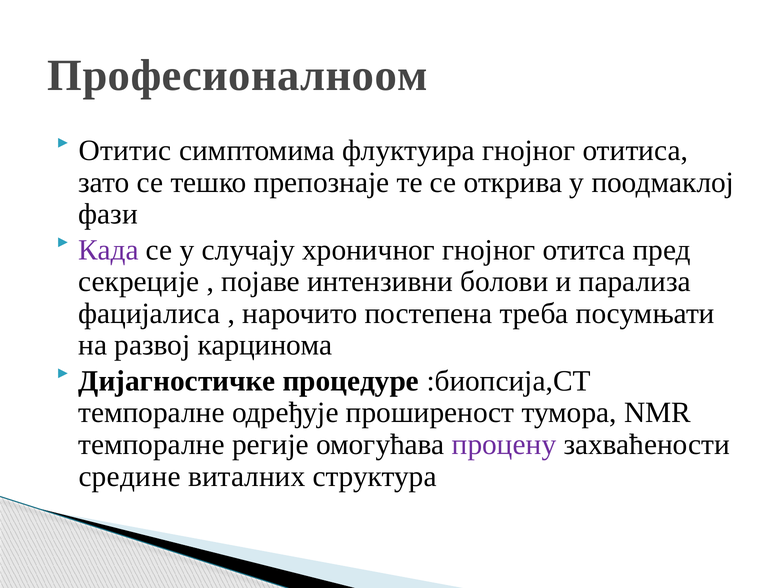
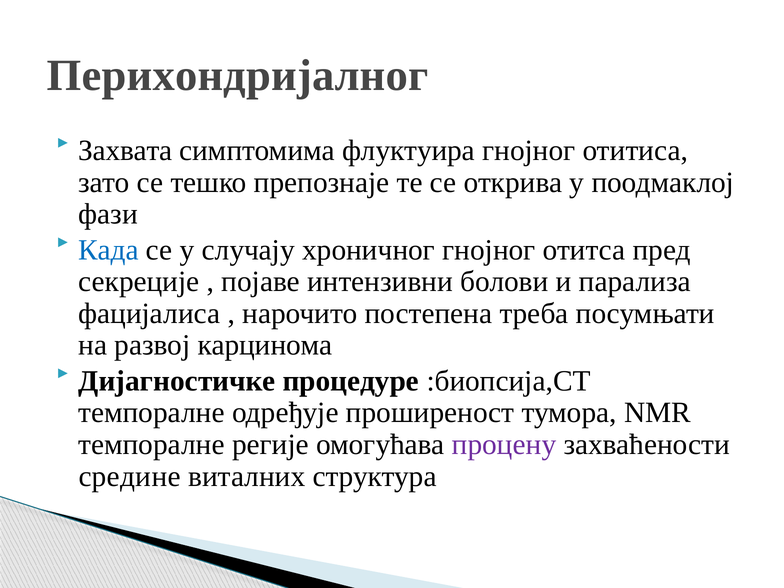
Професионалноом: Професионалноом -> Перихондријалног
Отитис: Отитис -> Захвата
Када colour: purple -> blue
